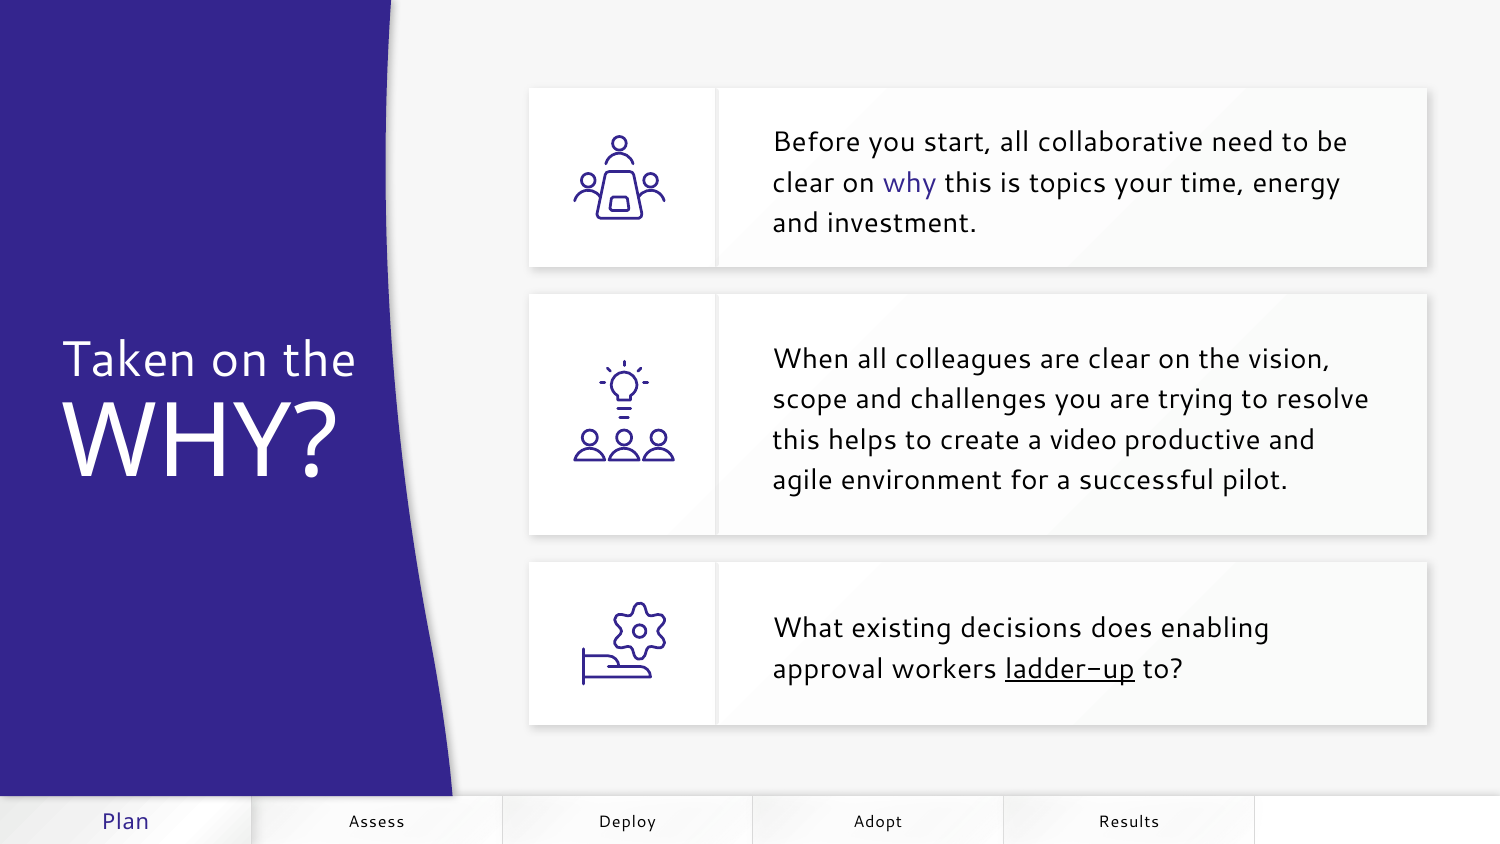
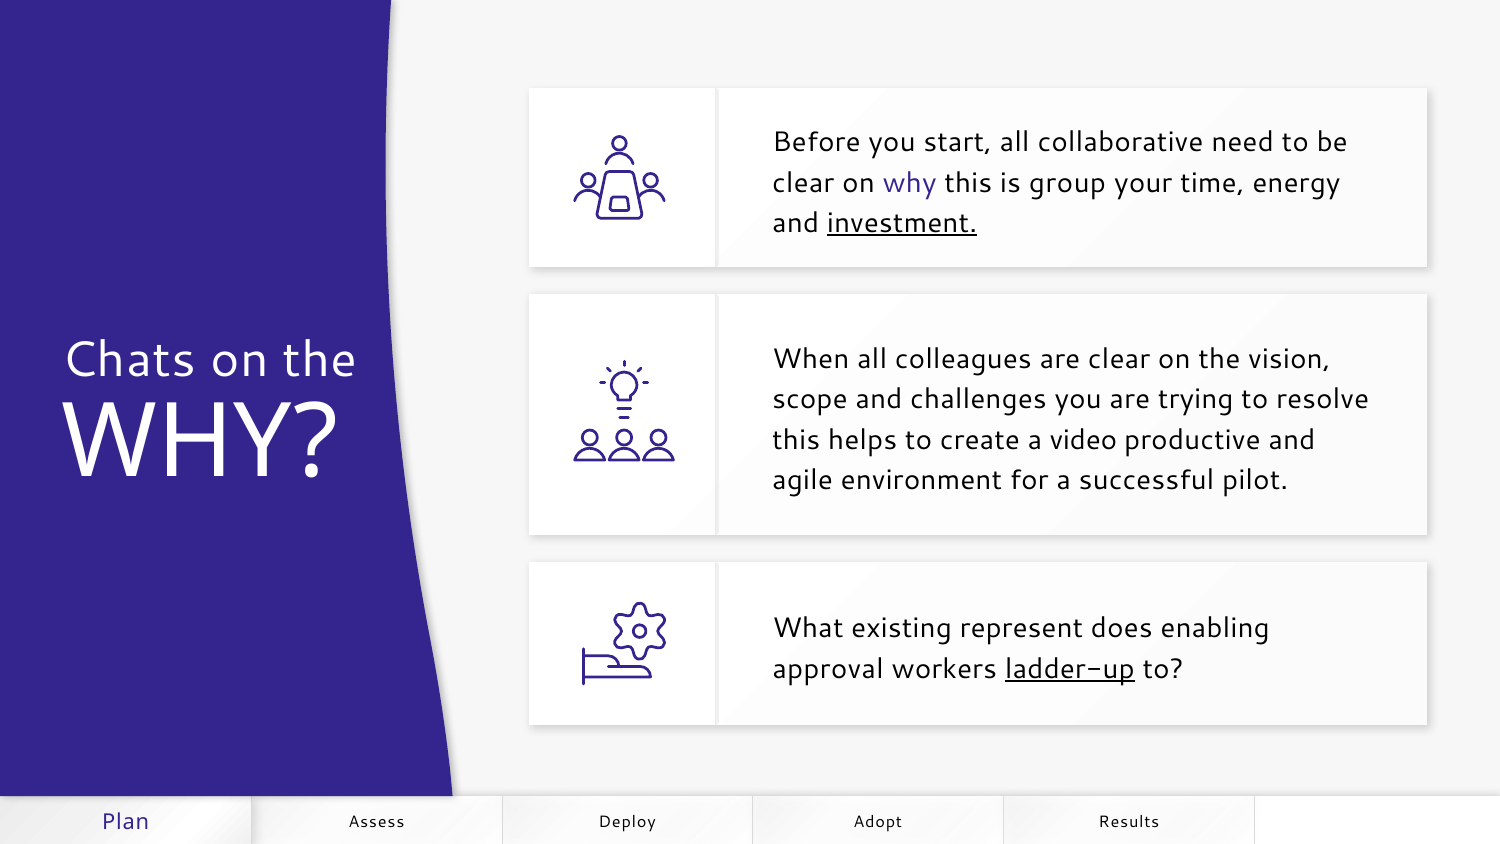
topics: topics -> group
investment underline: none -> present
Taken: Taken -> Chats
decisions: decisions -> represent
